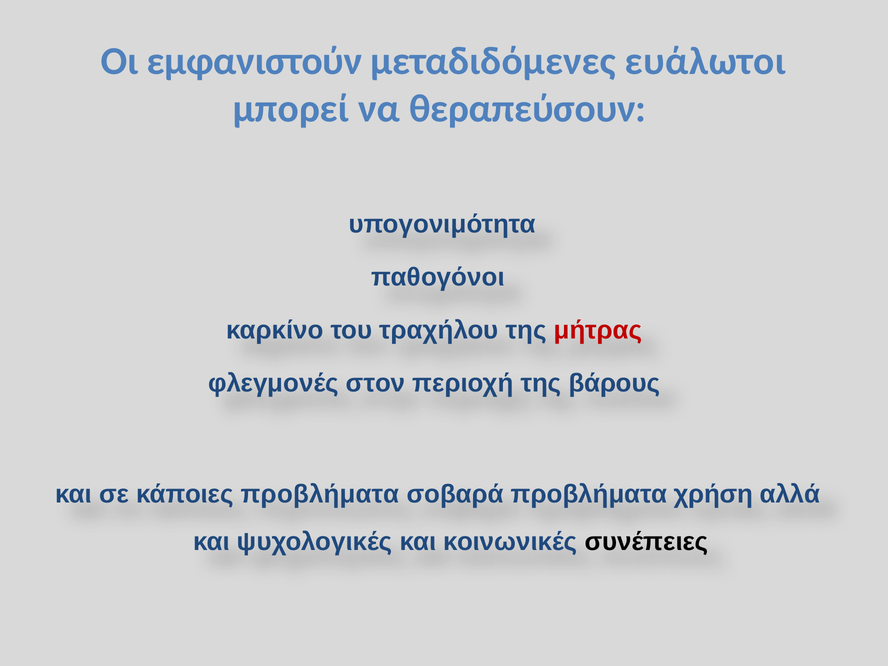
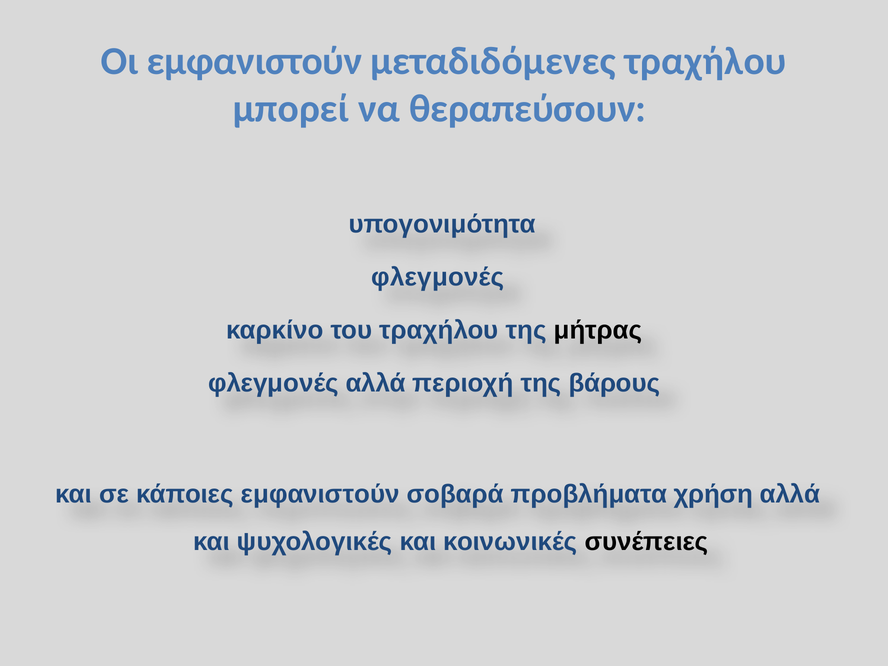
μεταδιδόμενες ευάλωτοι: ευάλωτοι -> τραχήλου
παθογόνοι at (438, 277): παθογόνοι -> φλεγμονές
μήτρας colour: red -> black
φλεγμονές στον: στον -> αλλά
κάποιες προβλήματα: προβλήματα -> εμφανιστούν
